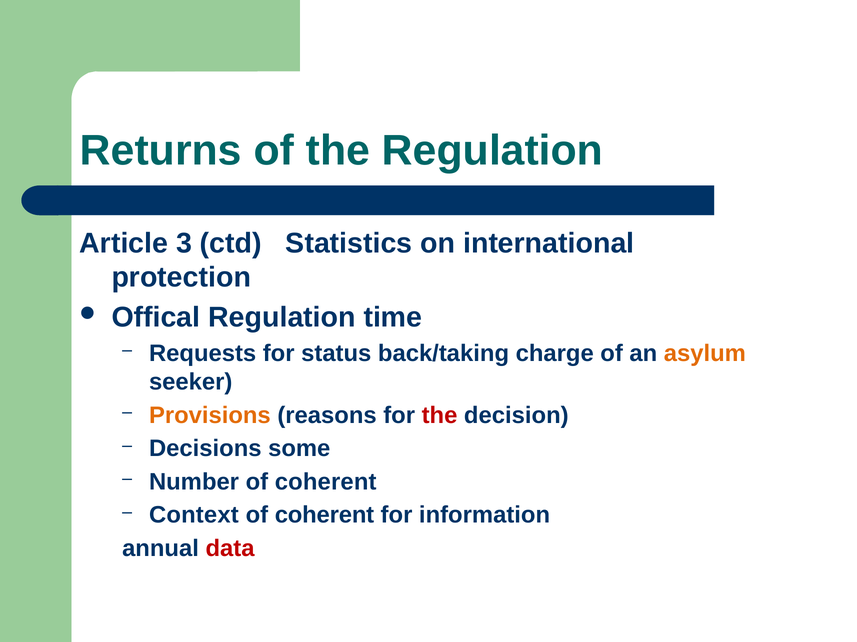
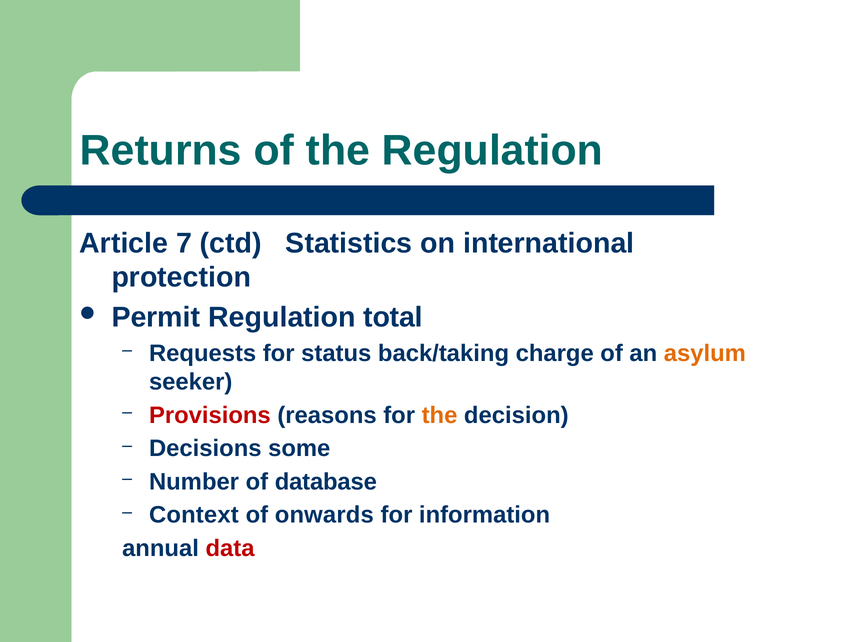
3: 3 -> 7
Offical: Offical -> Permit
time: time -> total
Provisions colour: orange -> red
the at (440, 416) colour: red -> orange
Number of coherent: coherent -> database
coherent at (324, 516): coherent -> onwards
